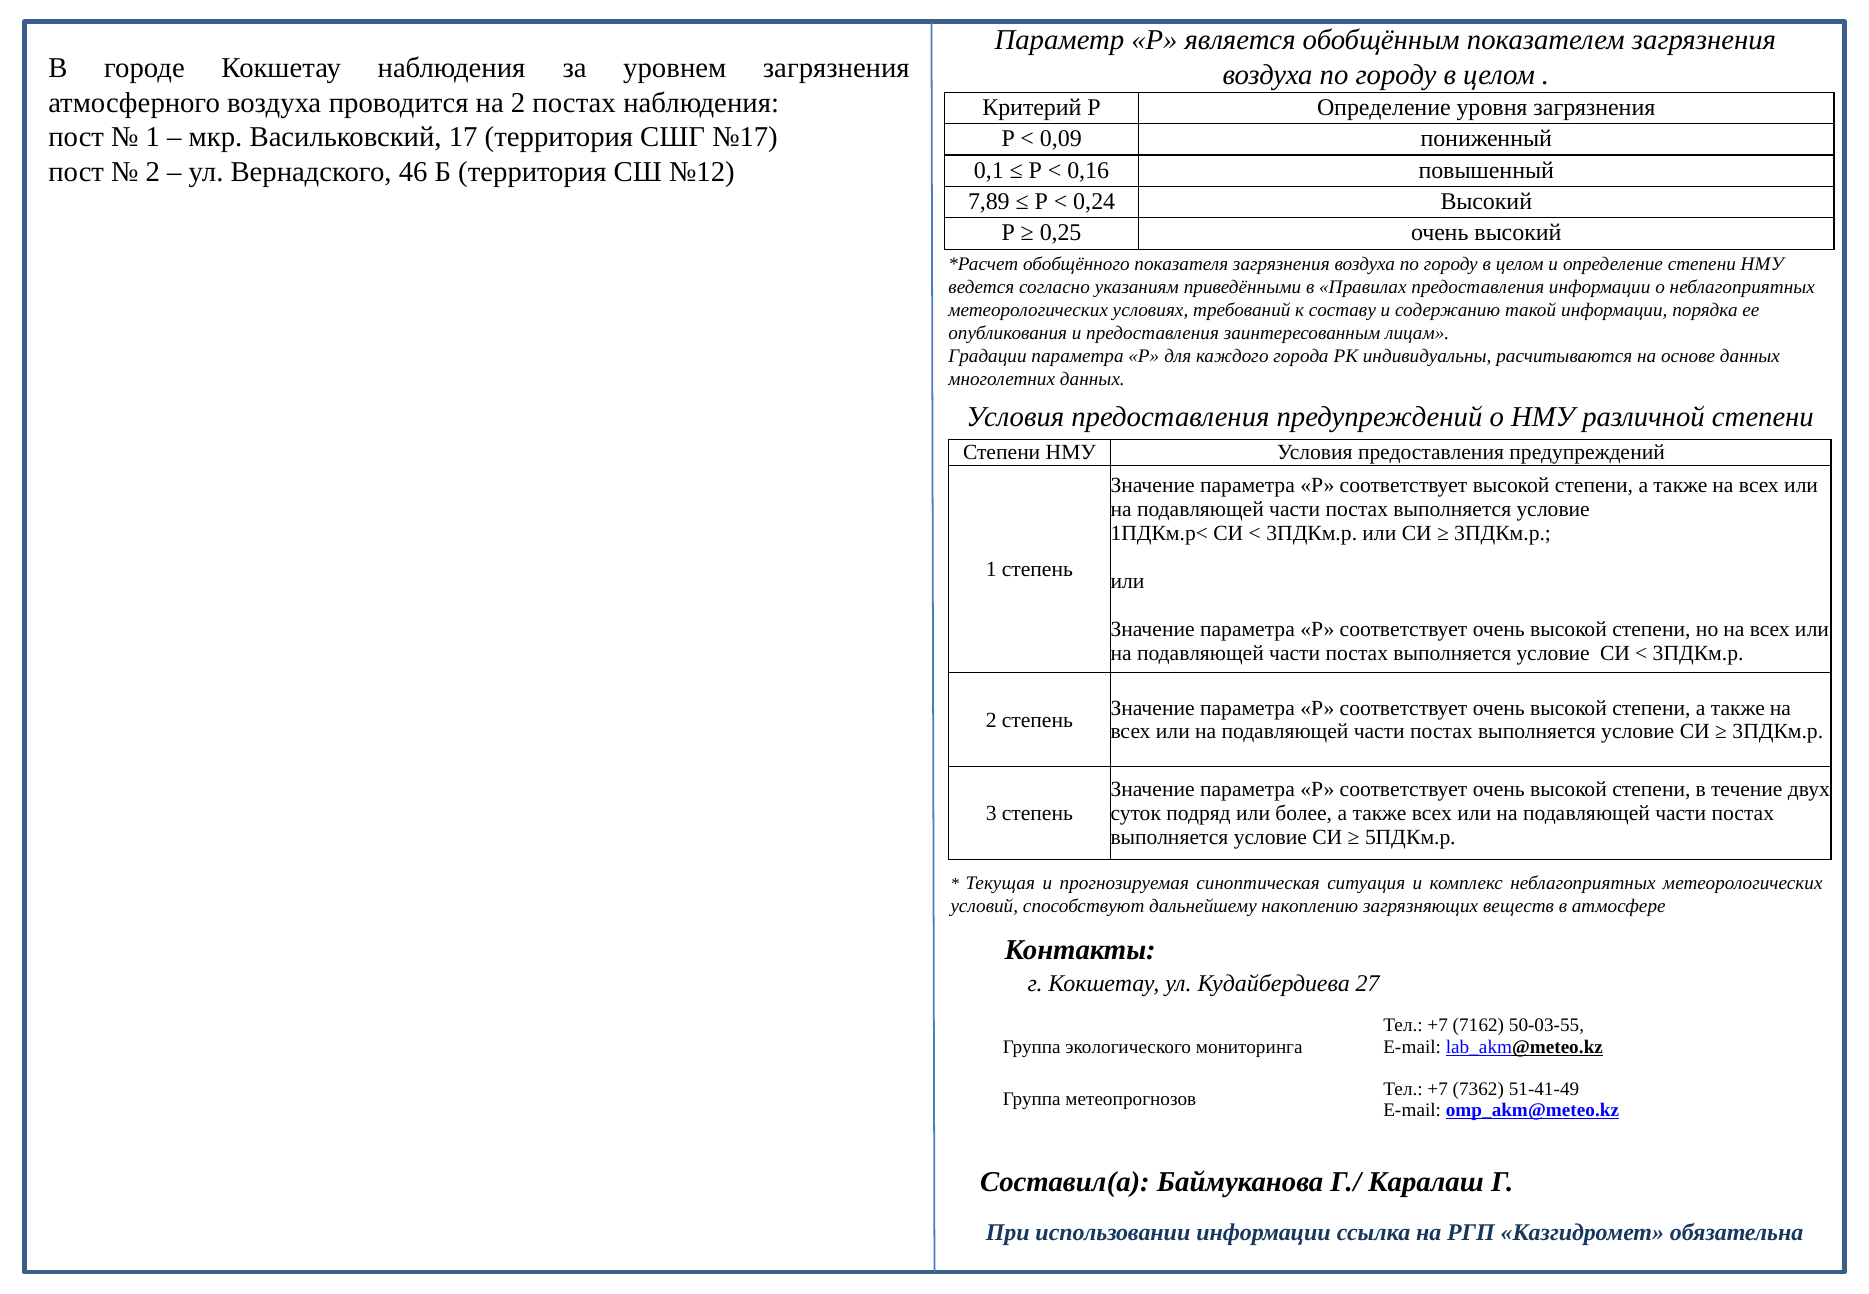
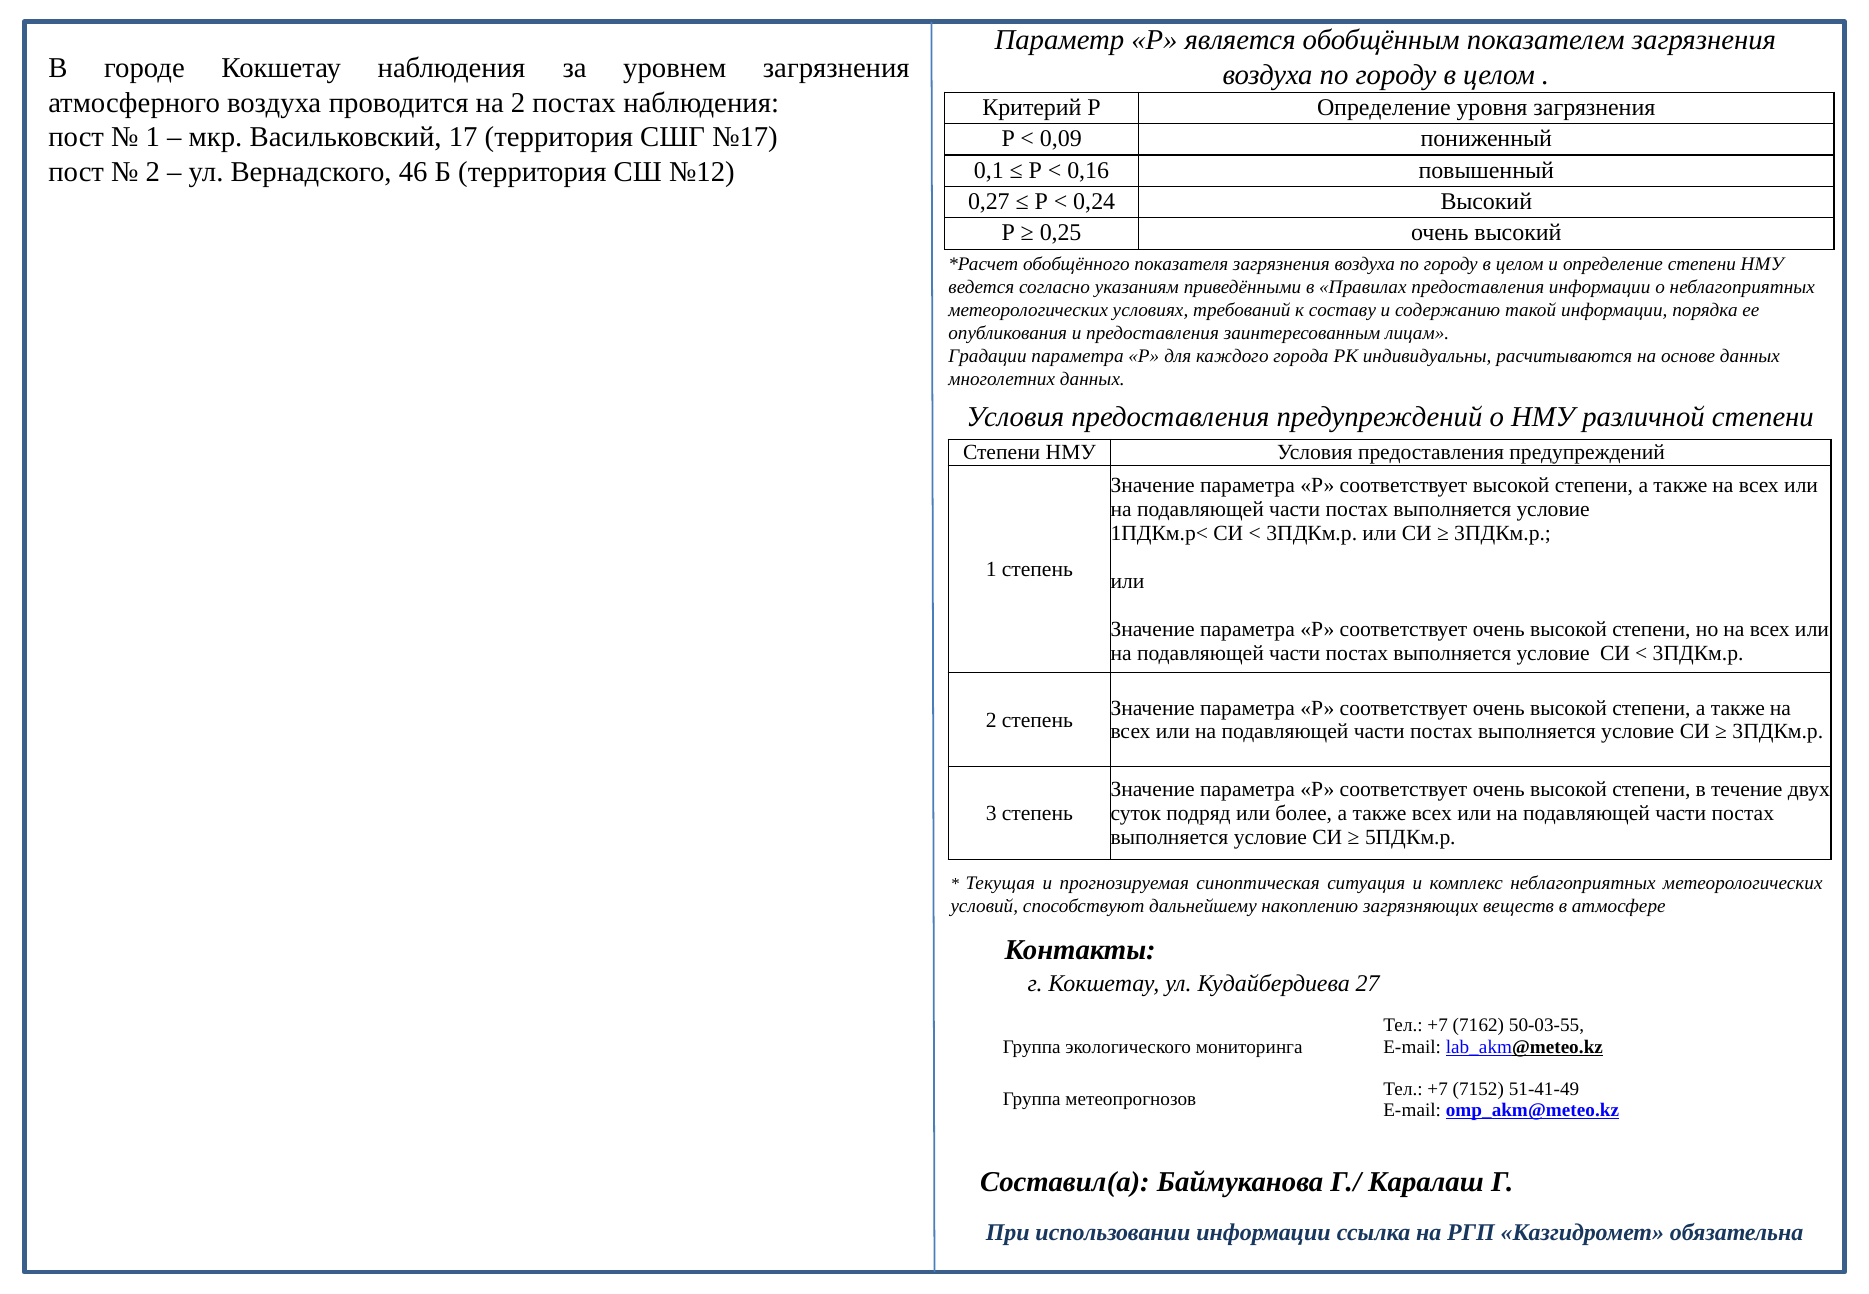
7,89: 7,89 -> 0,27
7362: 7362 -> 7152
